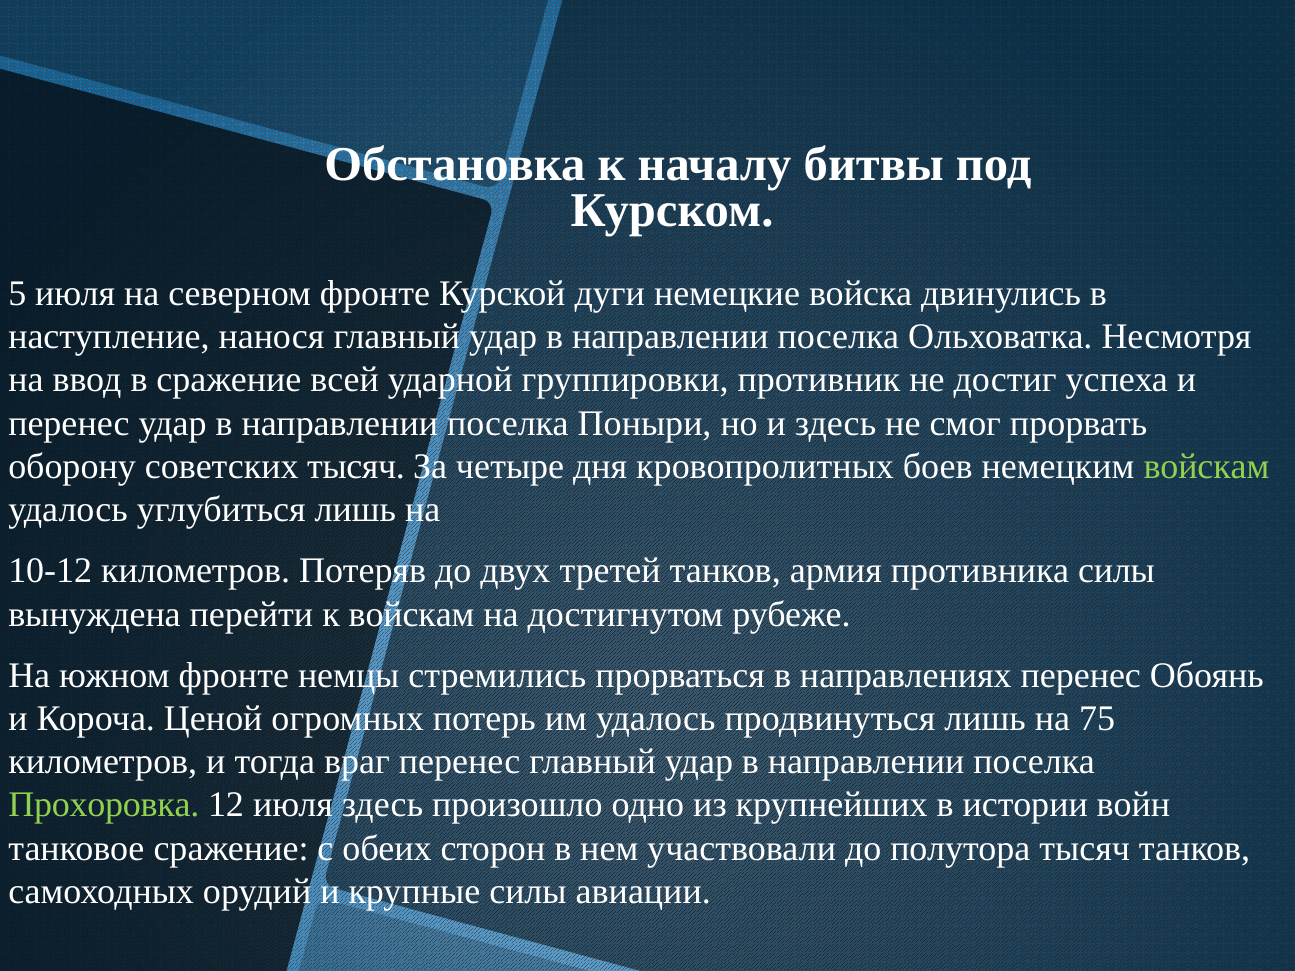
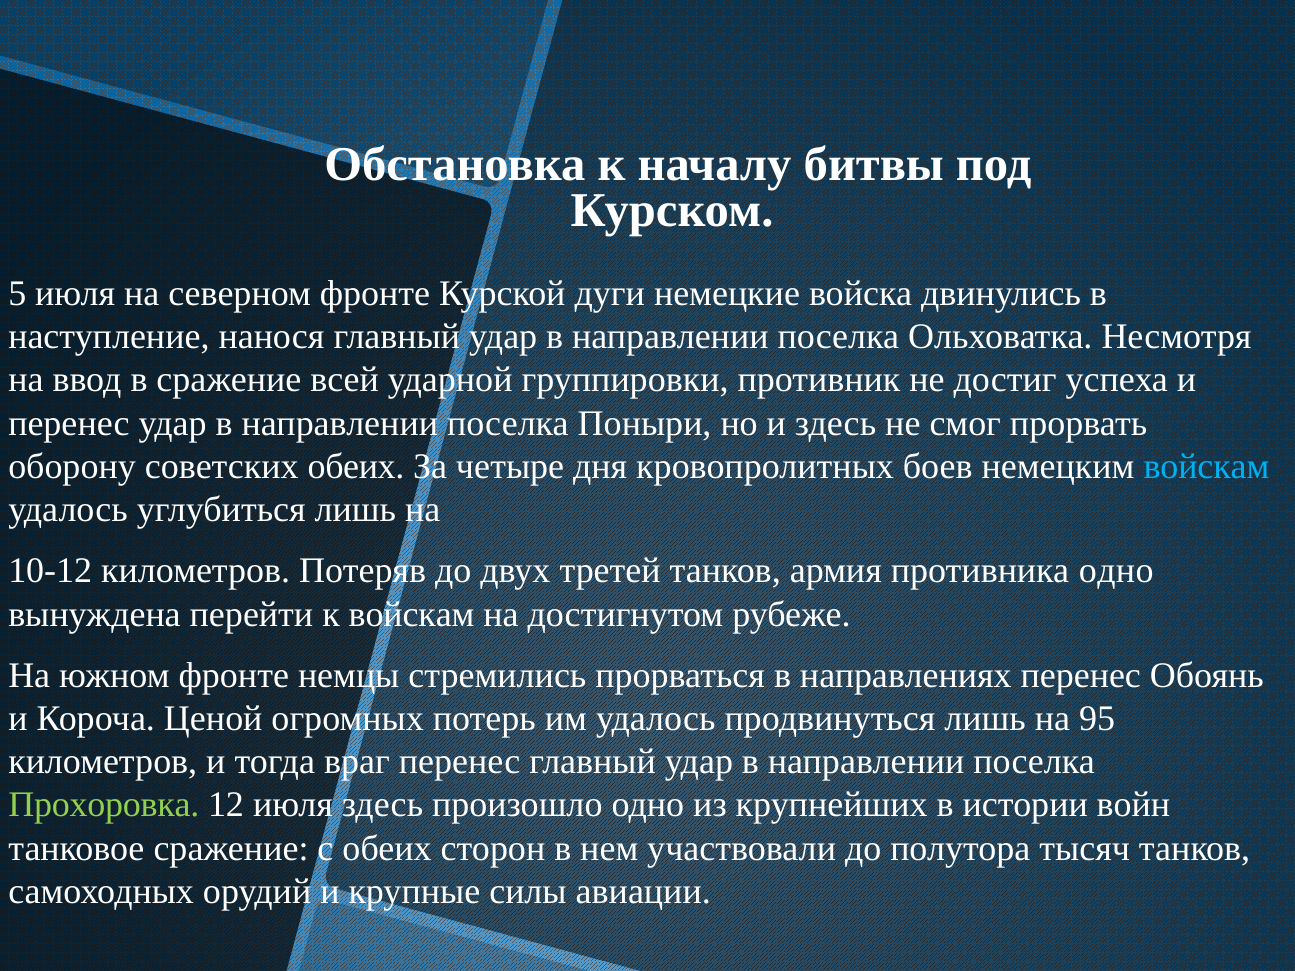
советских тысяч: тысяч -> обеих
войскам at (1206, 467) colour: light green -> light blue
противника силы: силы -> одно
75: 75 -> 95
